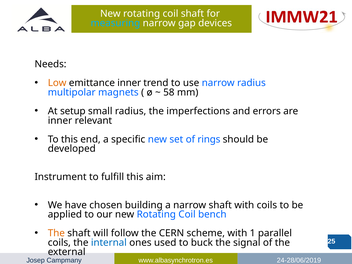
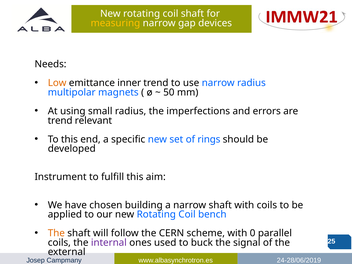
measuring colour: light blue -> yellow
58: 58 -> 50
setup: setup -> using
inner at (60, 121): inner -> trend
1: 1 -> 0
internal colour: blue -> purple
